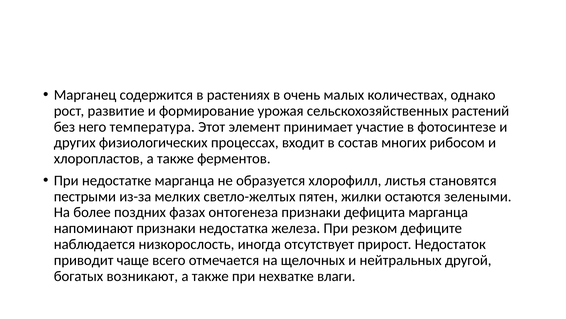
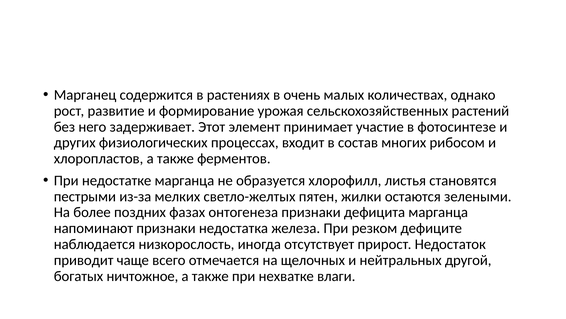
температура: температура -> задерживает
возникают: возникают -> ничтожное
